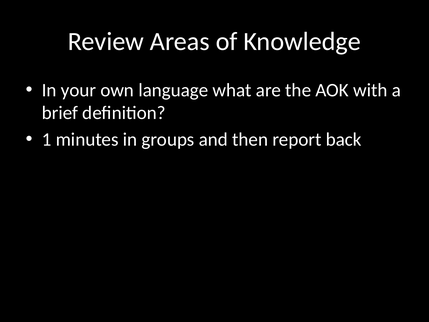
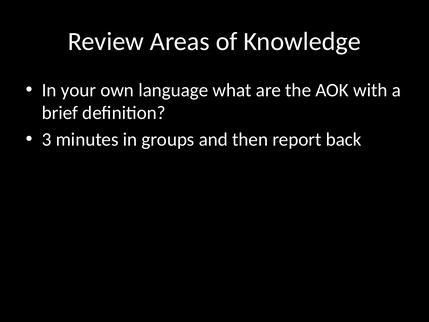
1: 1 -> 3
